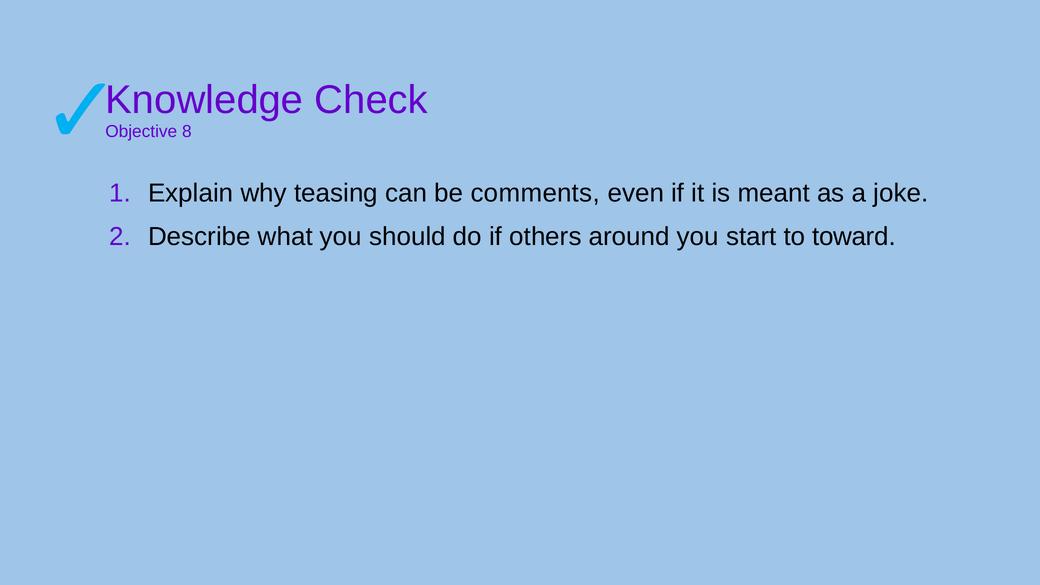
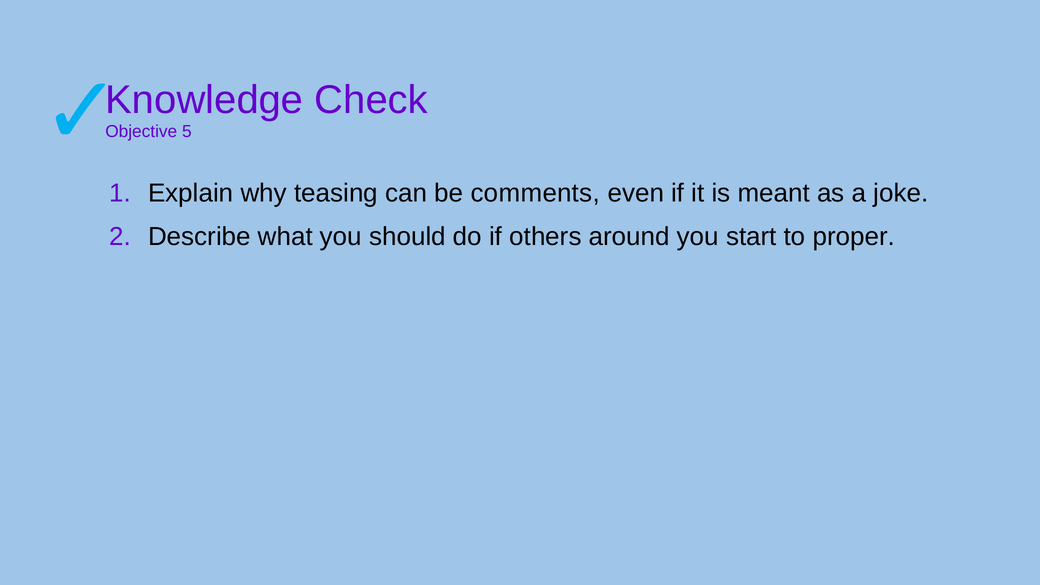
8: 8 -> 5
toward: toward -> proper
